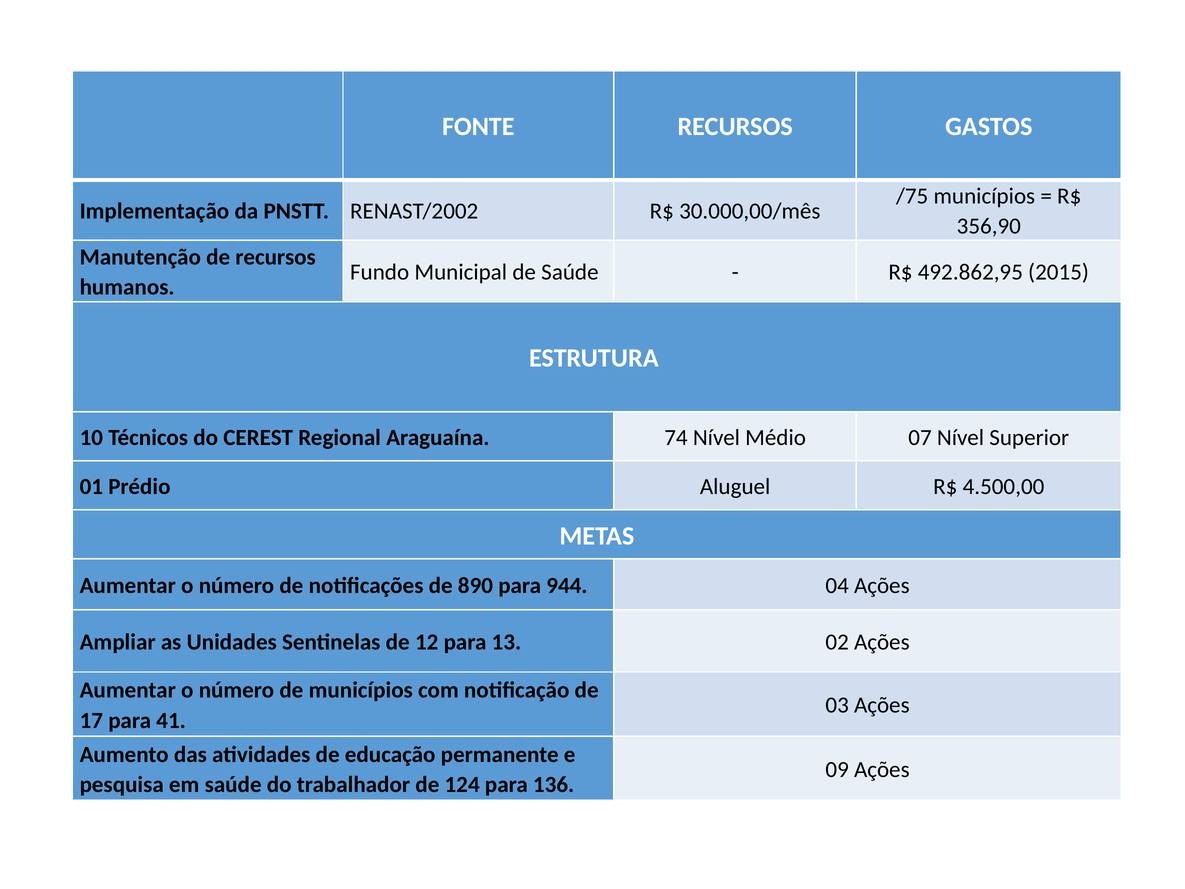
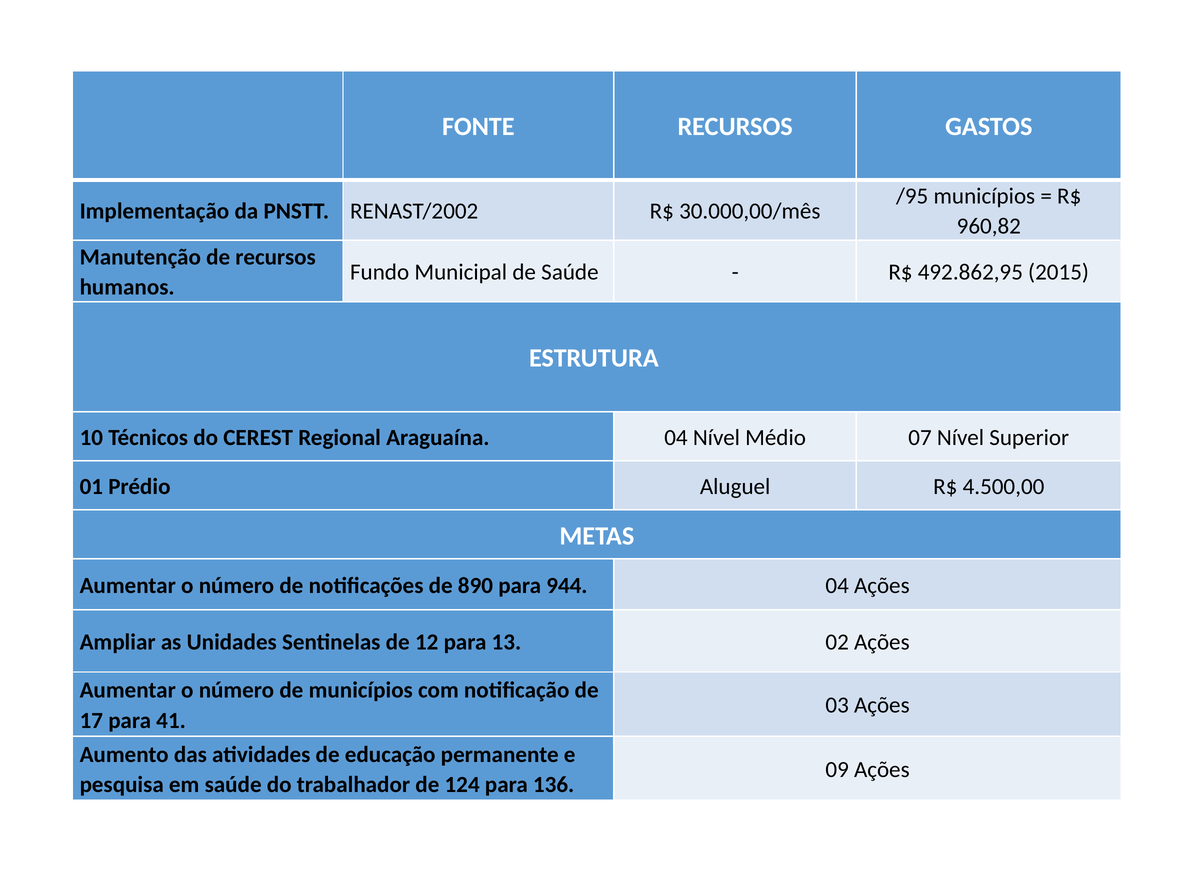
/75: /75 -> /95
356,90: 356,90 -> 960,82
Araguaína 74: 74 -> 04
